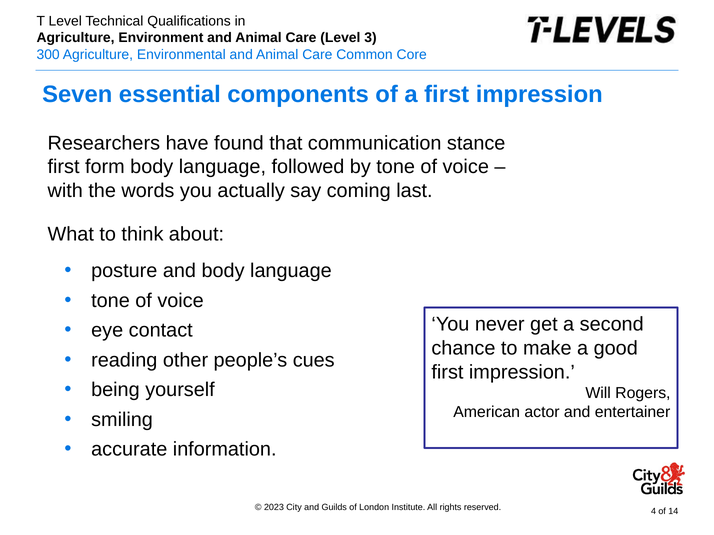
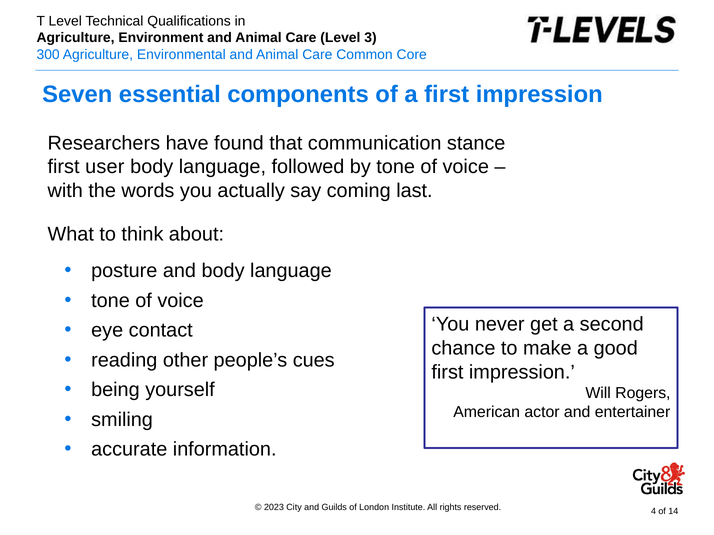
form: form -> user
